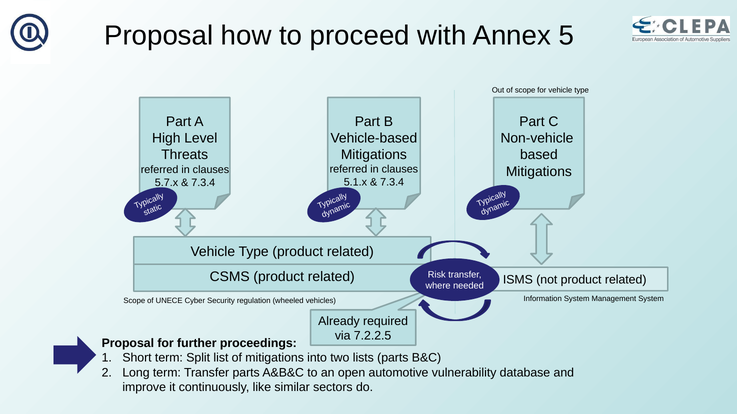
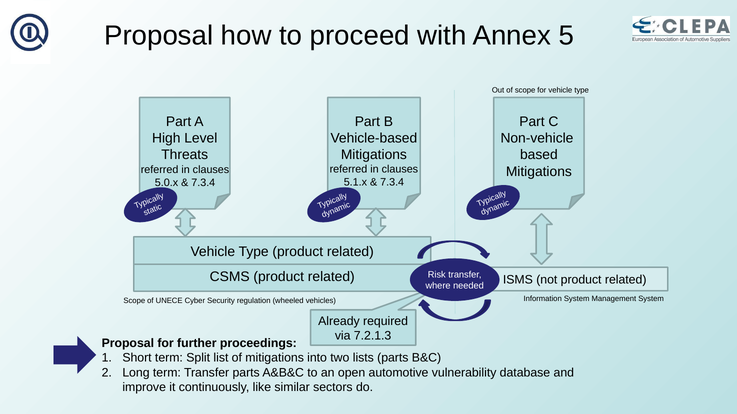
5.7.x: 5.7.x -> 5.0.x
7.2.2.5: 7.2.2.5 -> 7.2.1.3
